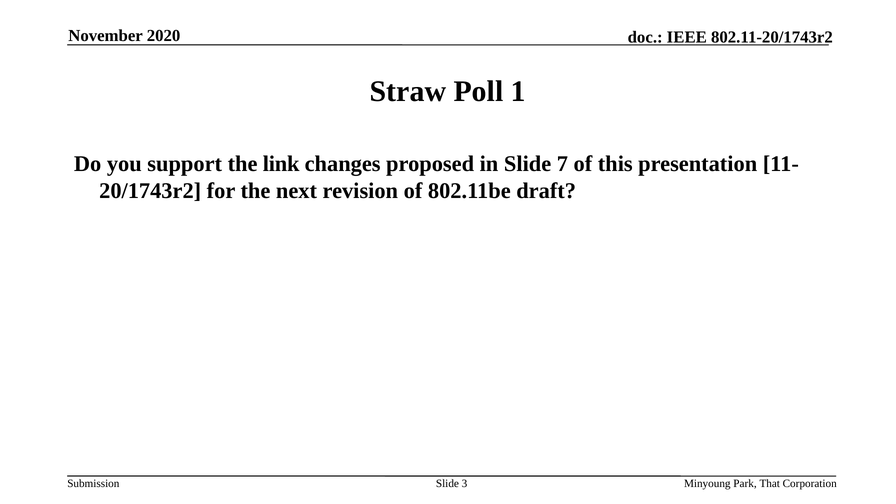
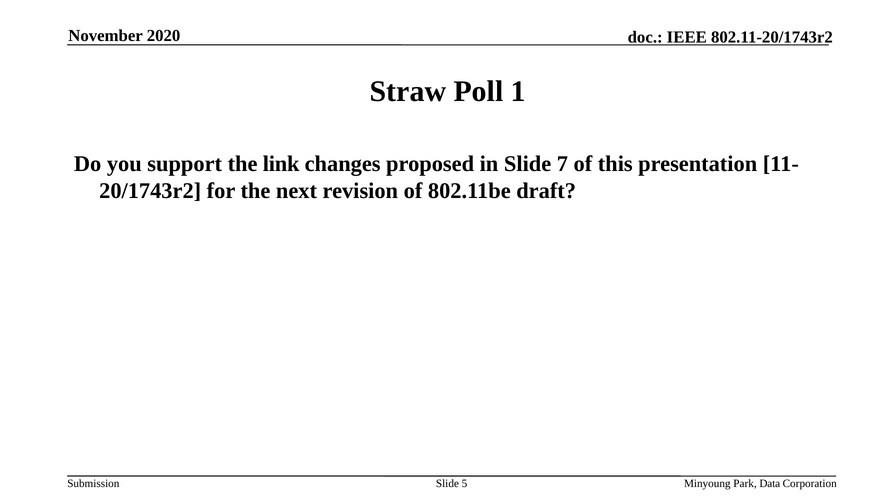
3: 3 -> 5
That: That -> Data
